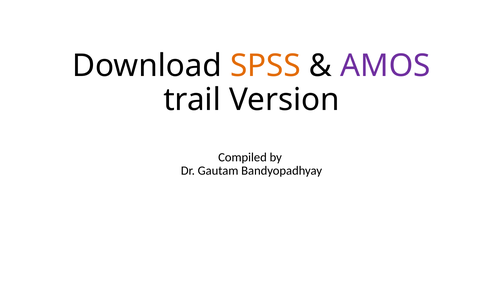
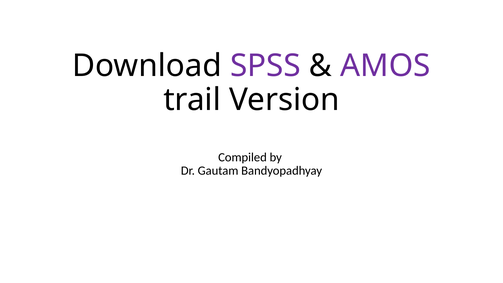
SPSS colour: orange -> purple
